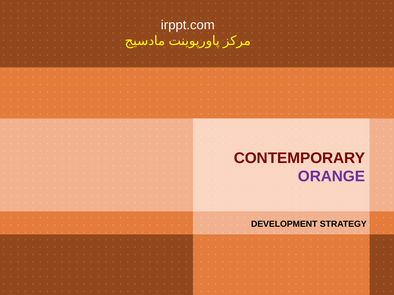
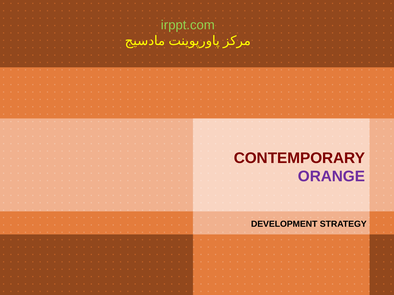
irppt.com colour: white -> light green
